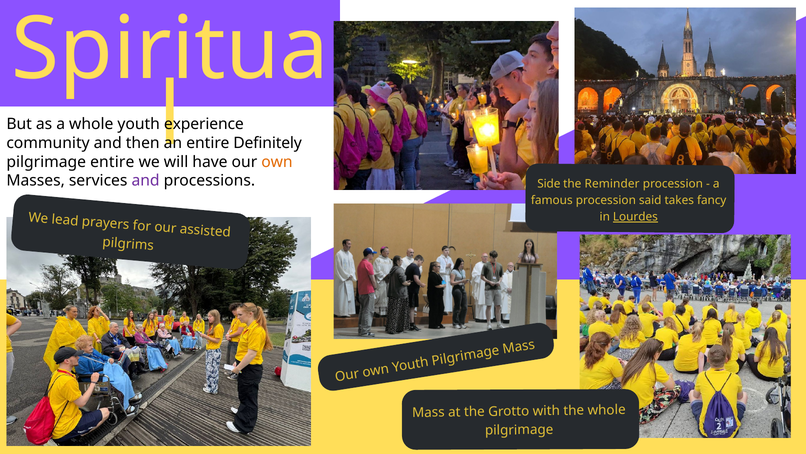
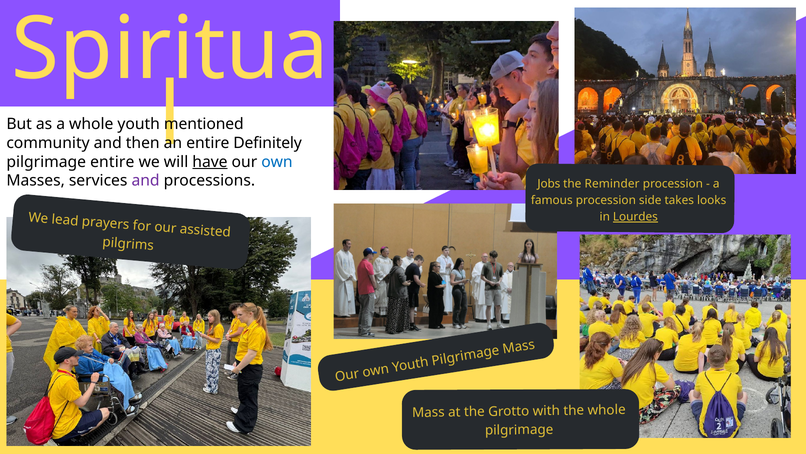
experience: experience -> mentioned
have underline: none -> present
own colour: orange -> blue
Side: Side -> Jobs
said: said -> side
fancy: fancy -> looks
